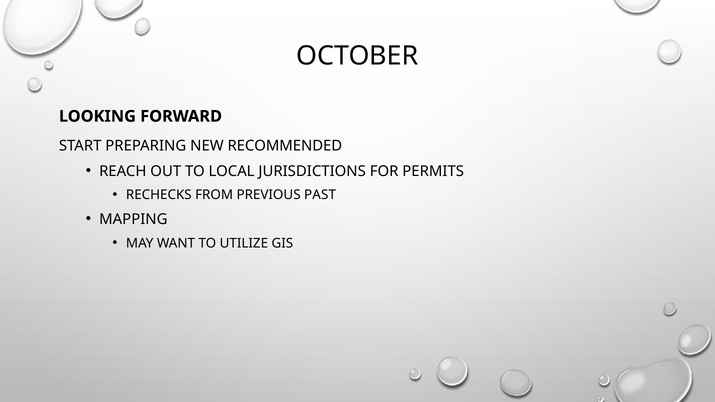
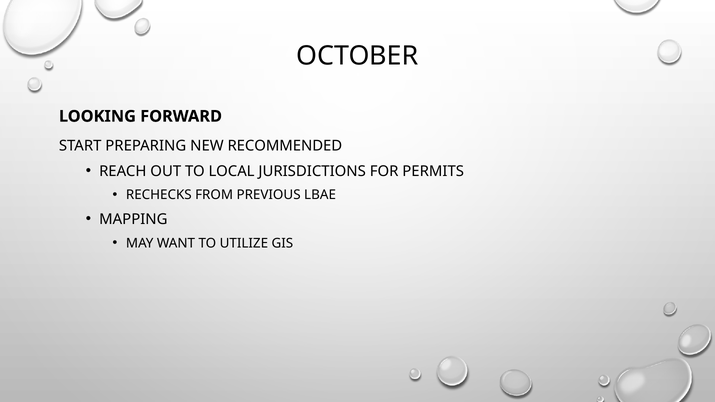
PAST: PAST -> LBAE
